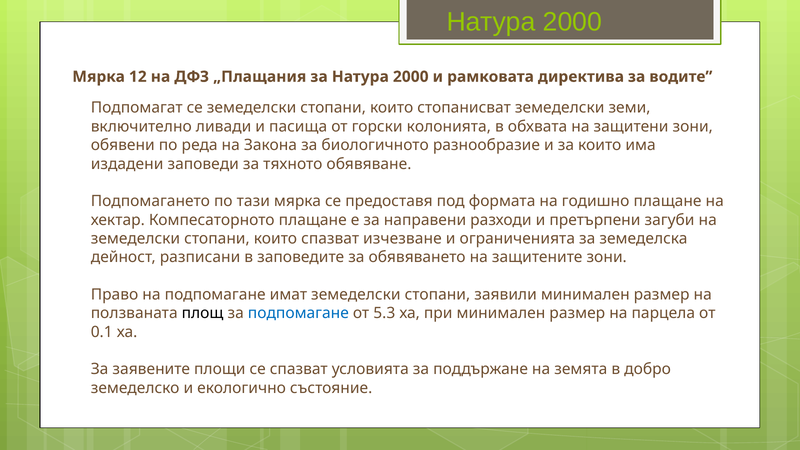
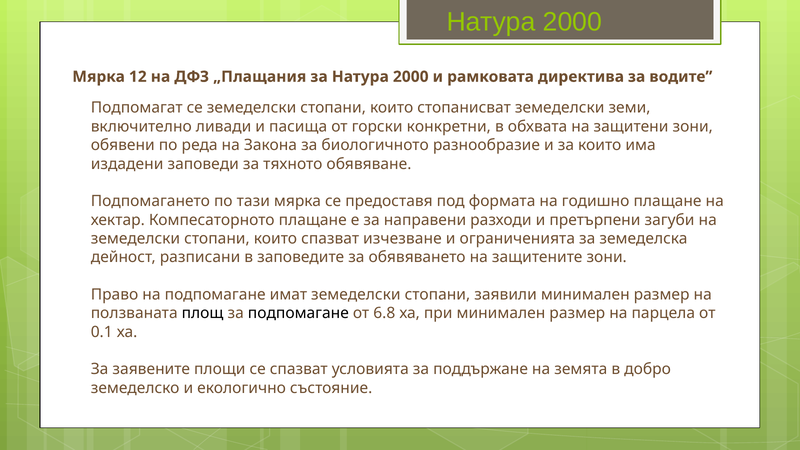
колонията: колонията -> конкретни
подпомагане at (298, 313) colour: blue -> black
5.3: 5.3 -> 6.8
